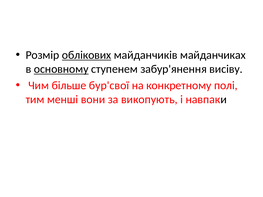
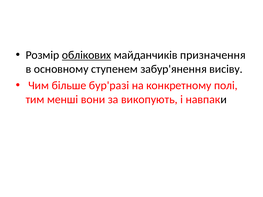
майданчиках: майданчиках -> призначення
основному underline: present -> none
бур'свої: бур'свої -> бур'разі
